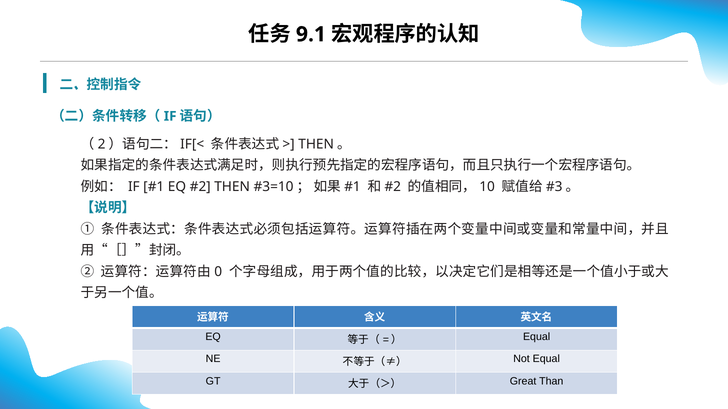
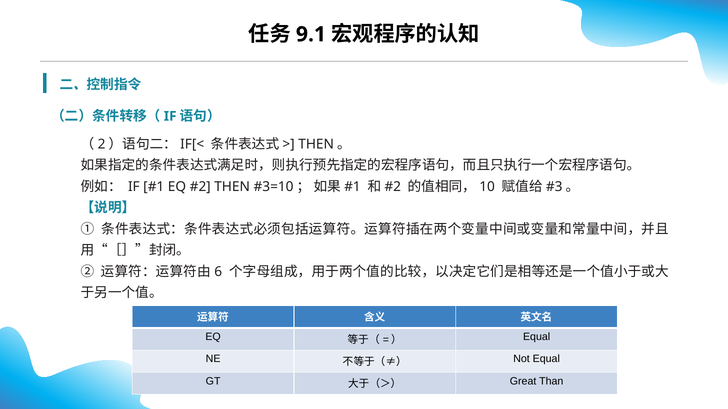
0: 0 -> 6
